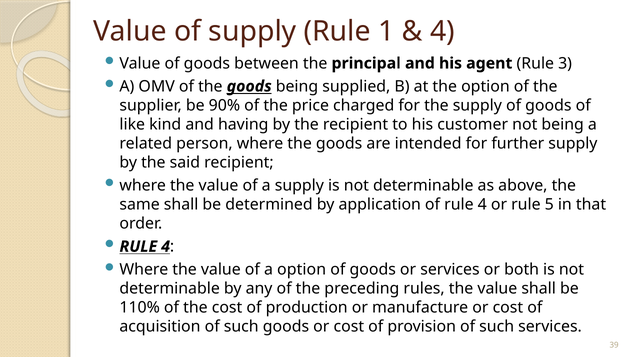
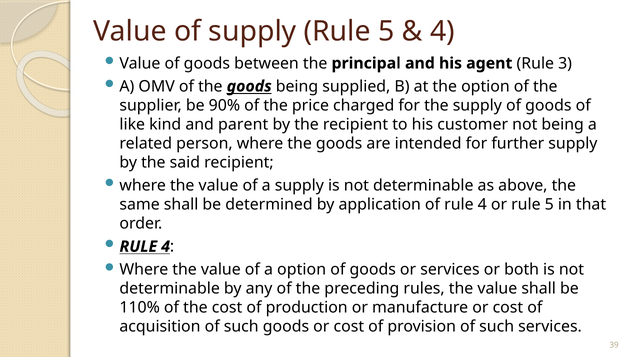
supply Rule 1: 1 -> 5
having: having -> parent
